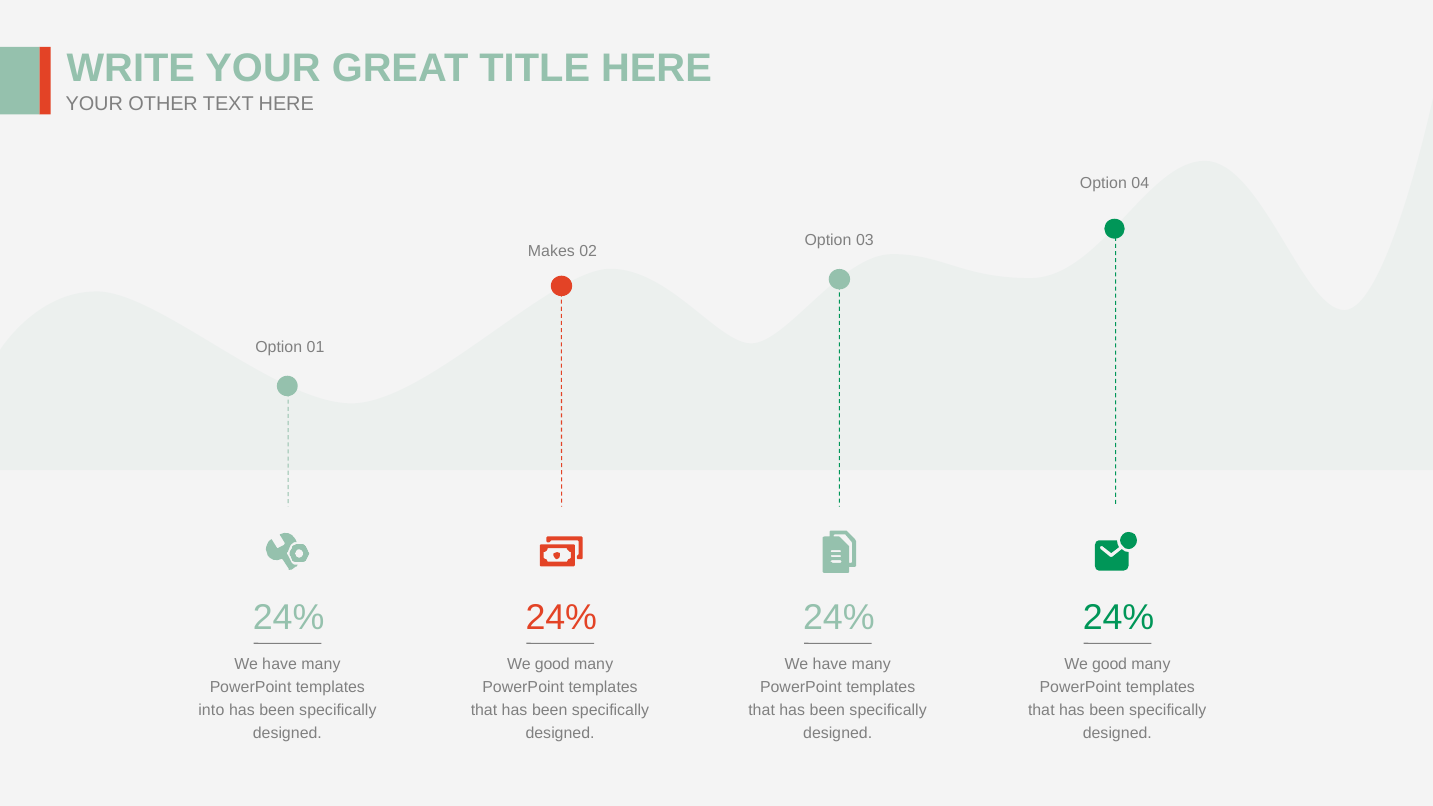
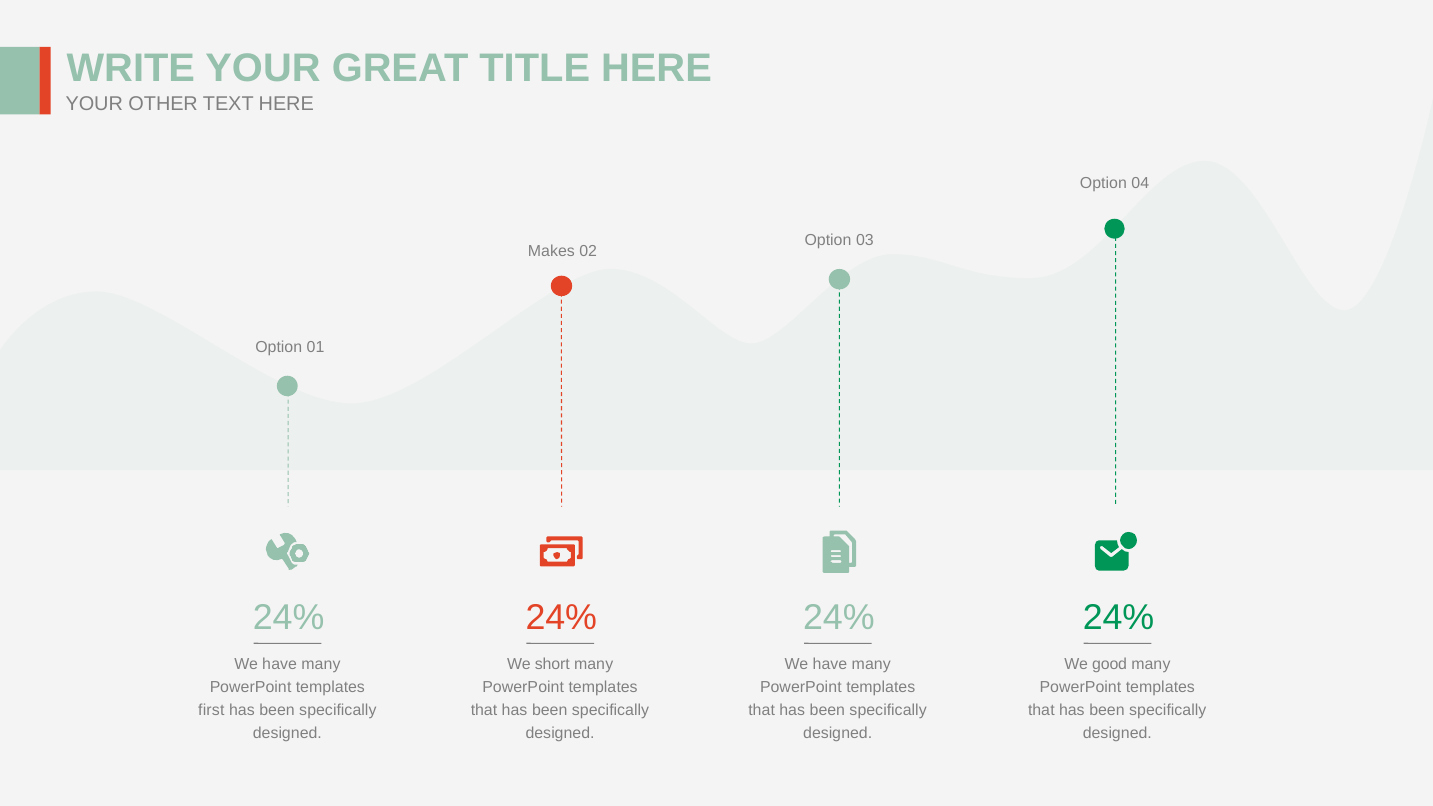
good at (552, 664): good -> short
into: into -> first
